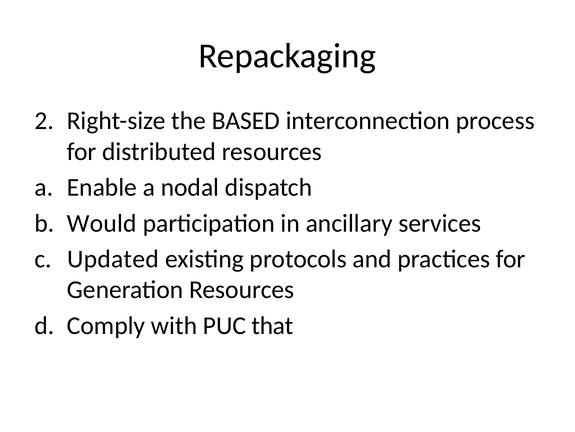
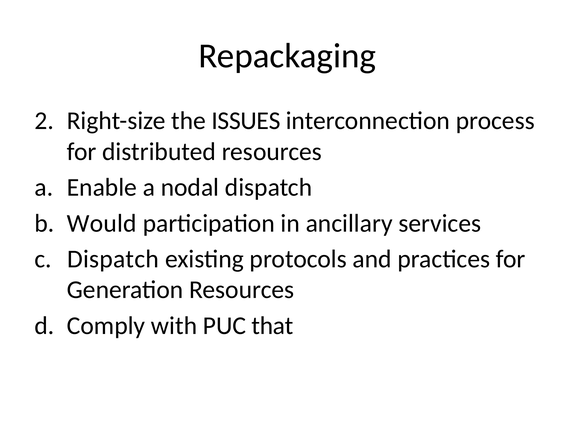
BASED: BASED -> ISSUES
Updated at (113, 259): Updated -> Dispatch
